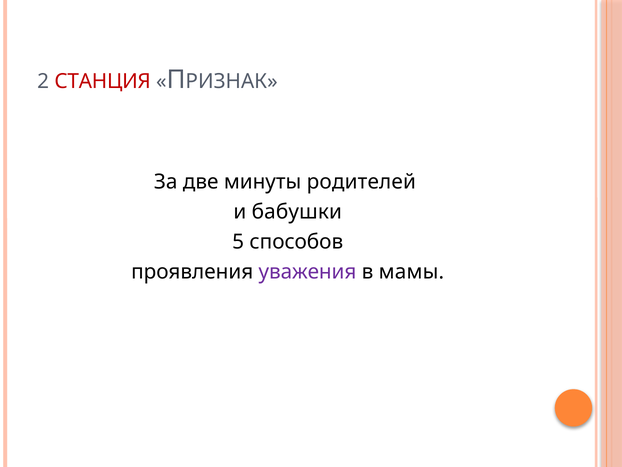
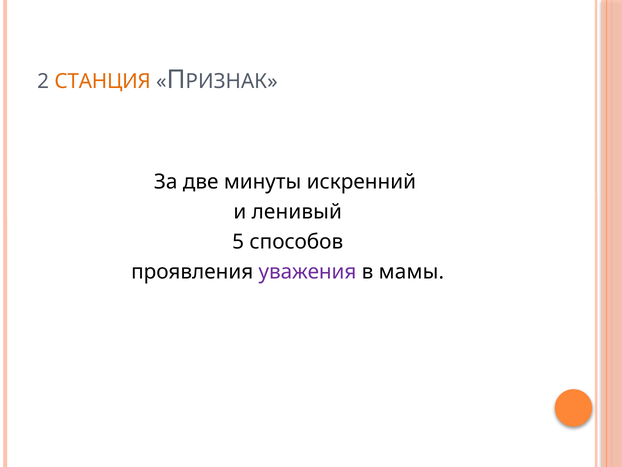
СТАНЦИЯ colour: red -> orange
родителей: родителей -> искренний
бабушки: бабушки -> ленивый
